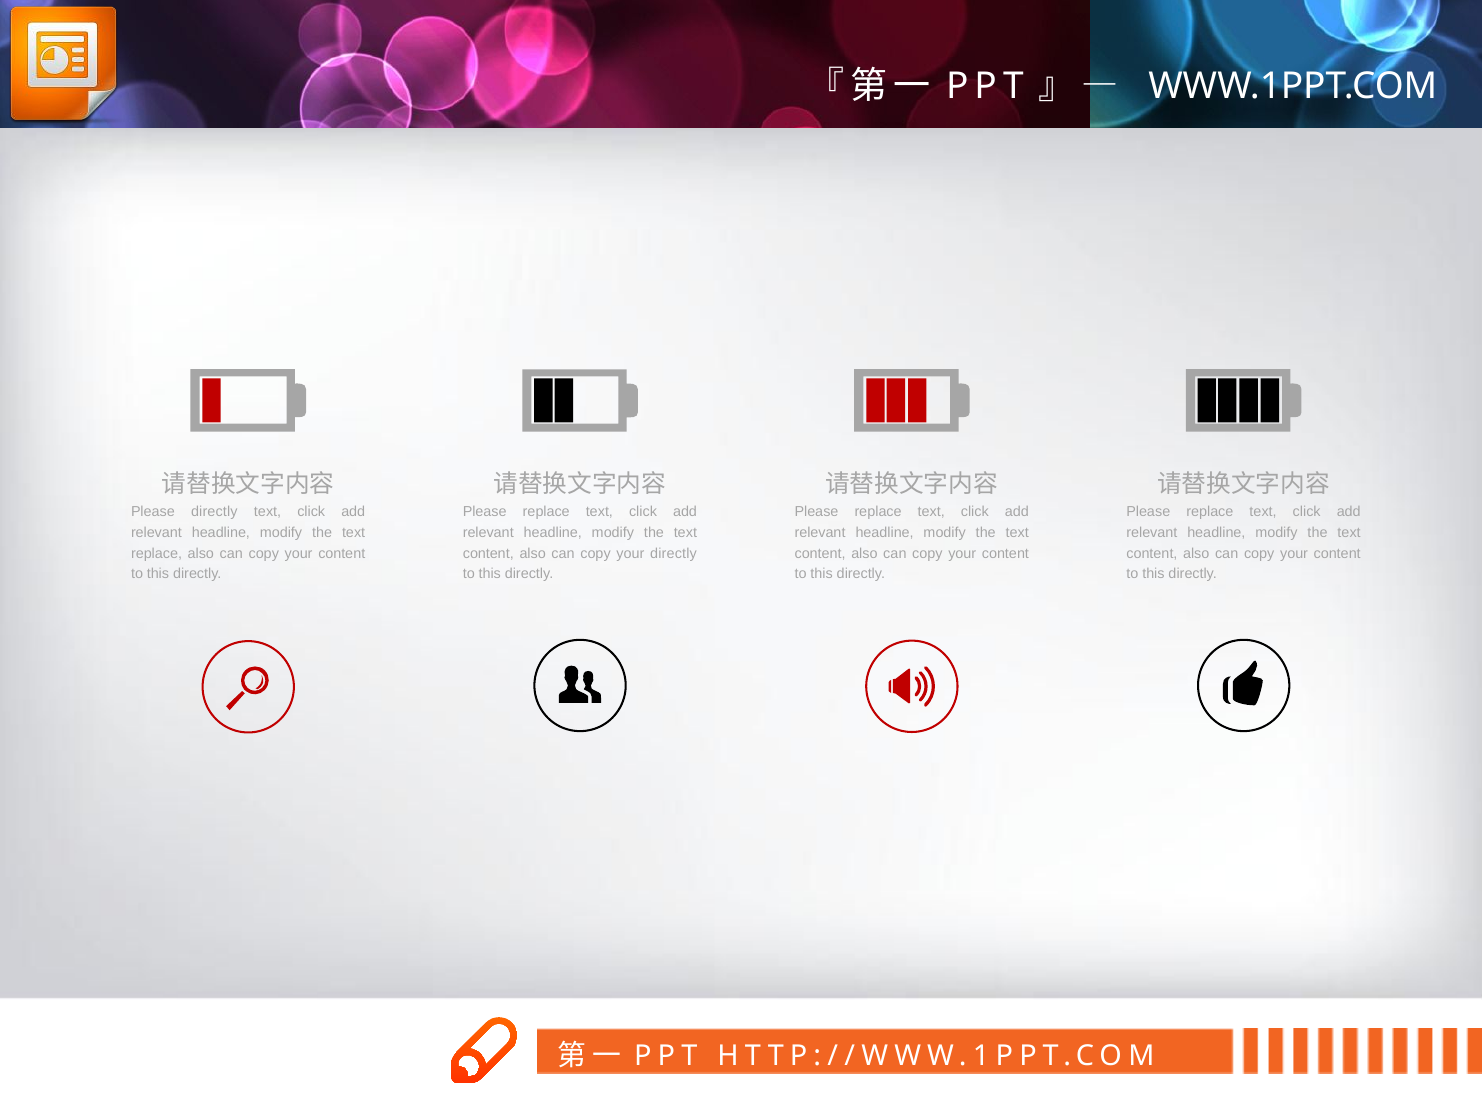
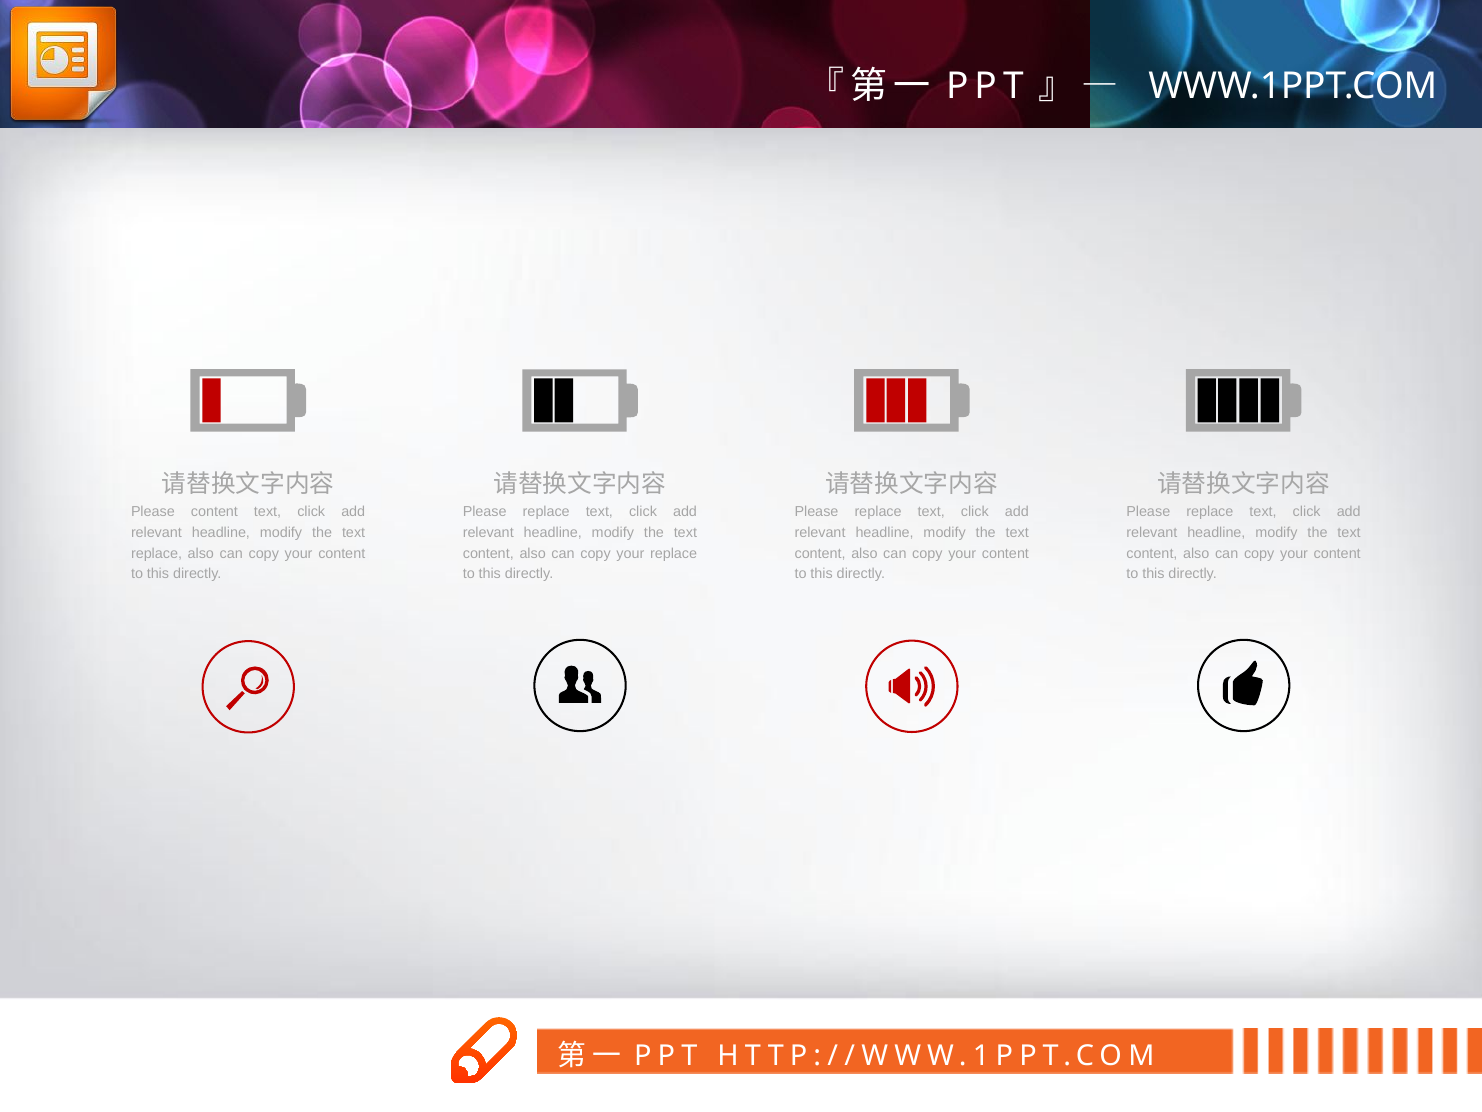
Please directly: directly -> content
your directly: directly -> replace
